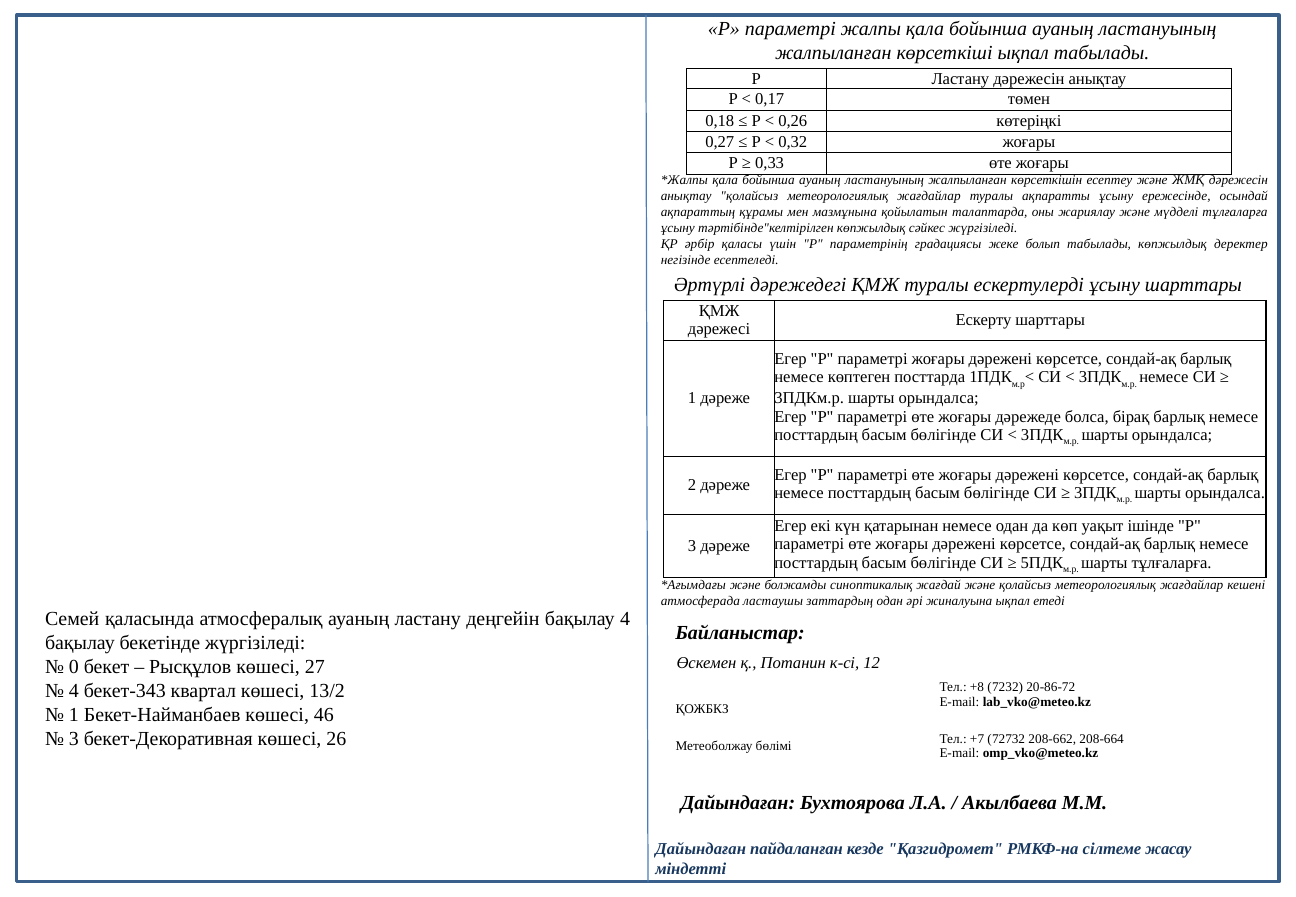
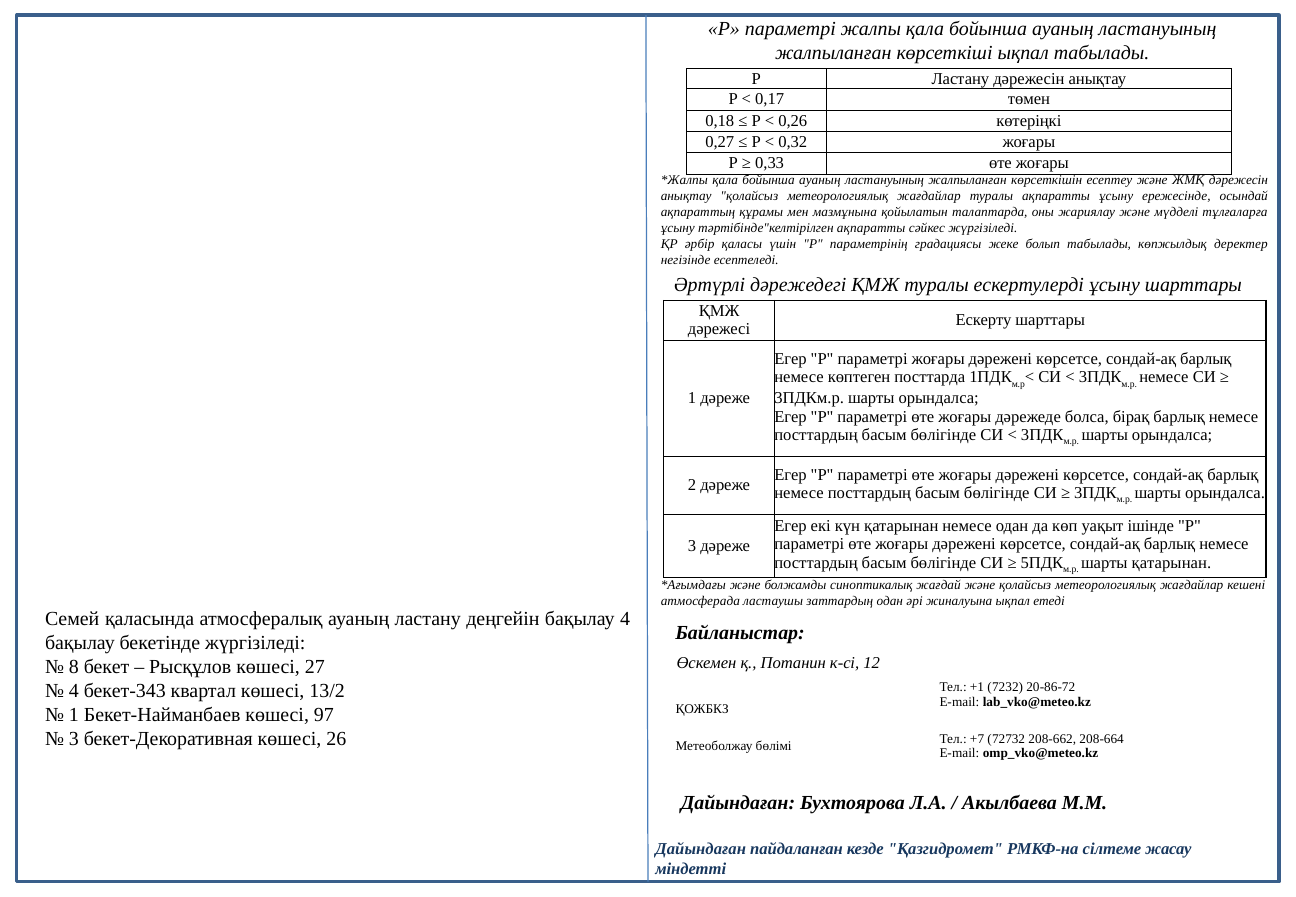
тәртібінде"келтірілген көпжылдық: көпжылдық -> ақпаратты
шарты тұлғаларға: тұлғаларға -> қатарынан
0: 0 -> 8
+8: +8 -> +1
46: 46 -> 97
